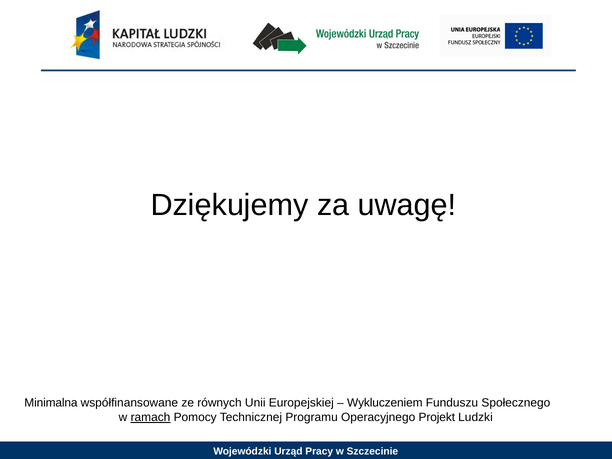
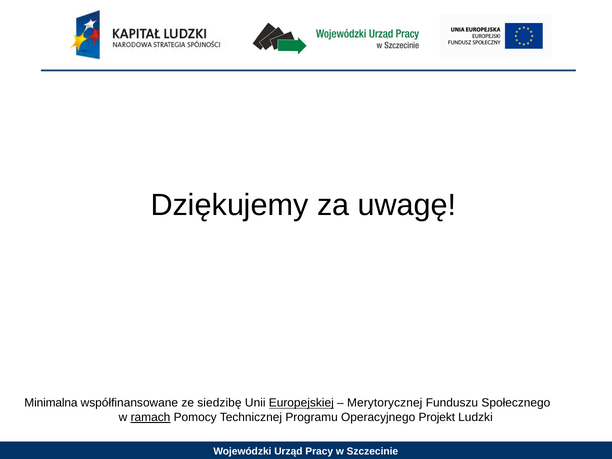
równych: równych -> siedzibę
Europejskiej underline: none -> present
Wykluczeniem: Wykluczeniem -> Merytorycznej
